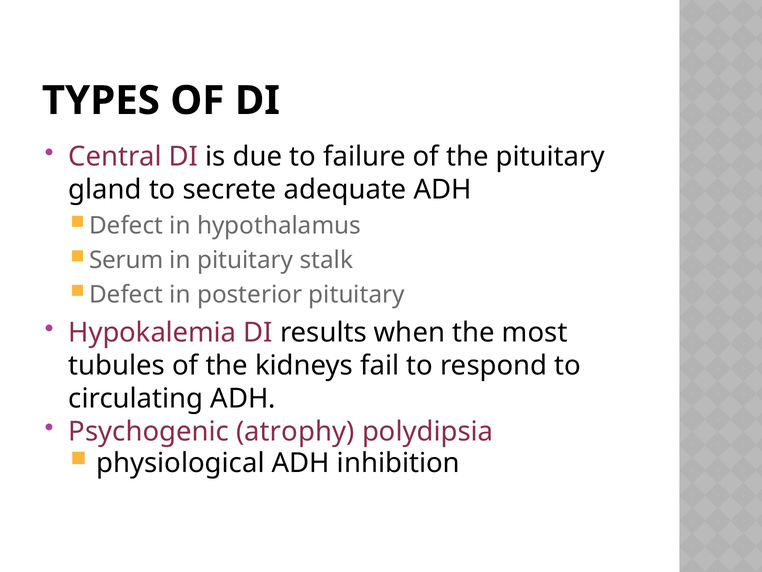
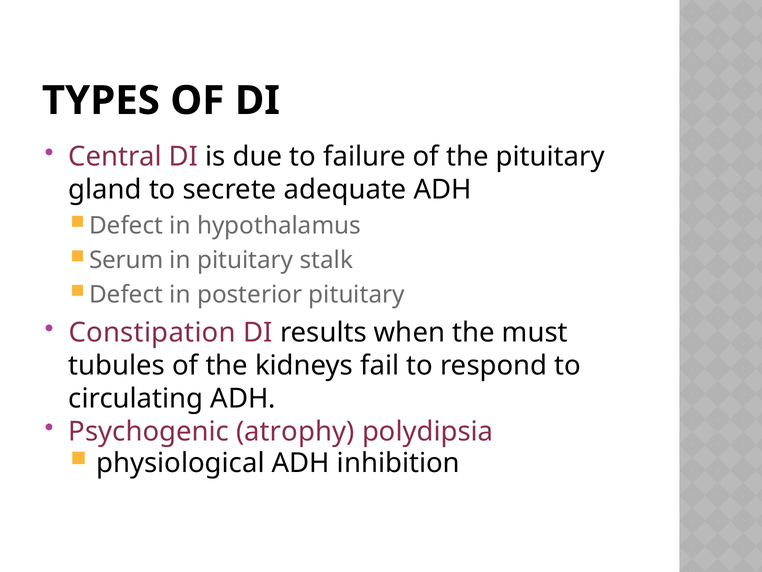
Hypokalemia: Hypokalemia -> Constipation
most: most -> must
